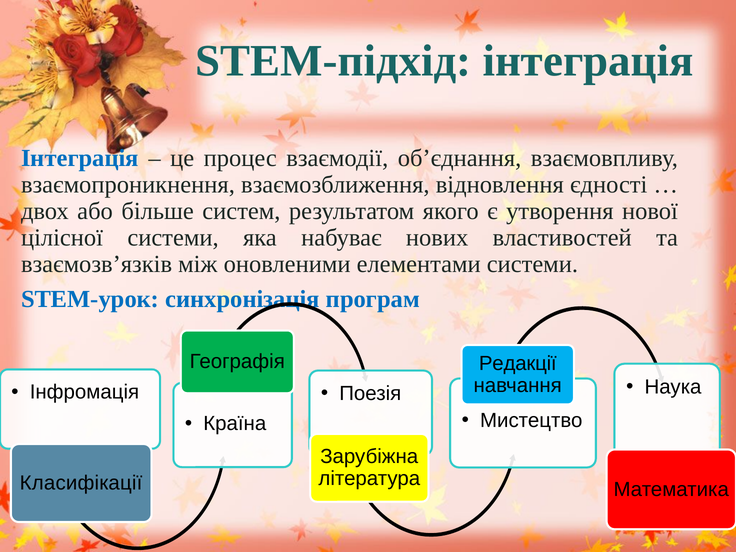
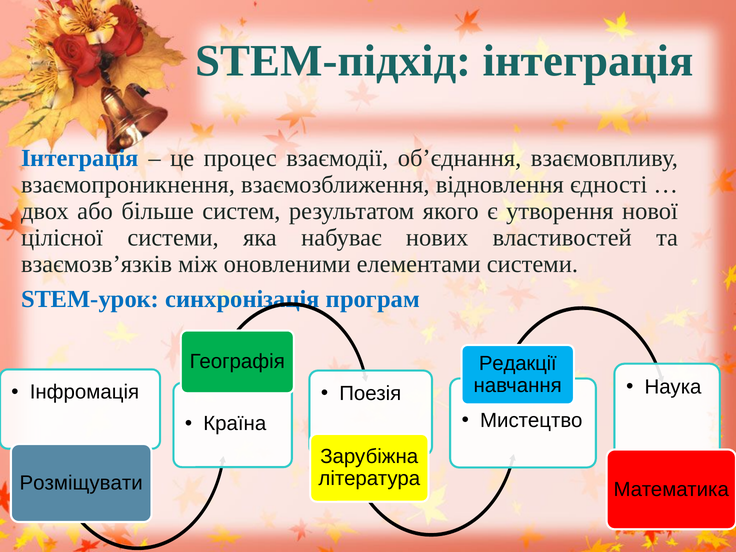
Класифікації: Класифікації -> Розміщувати
